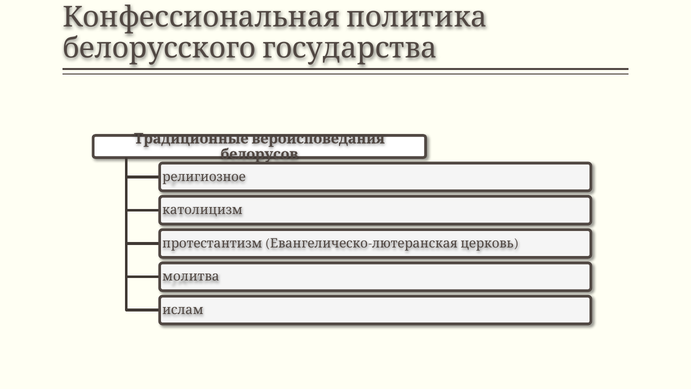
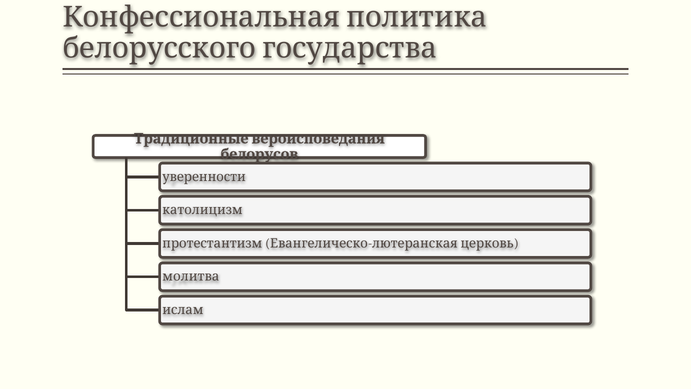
религиозное: религиозное -> уверенности
